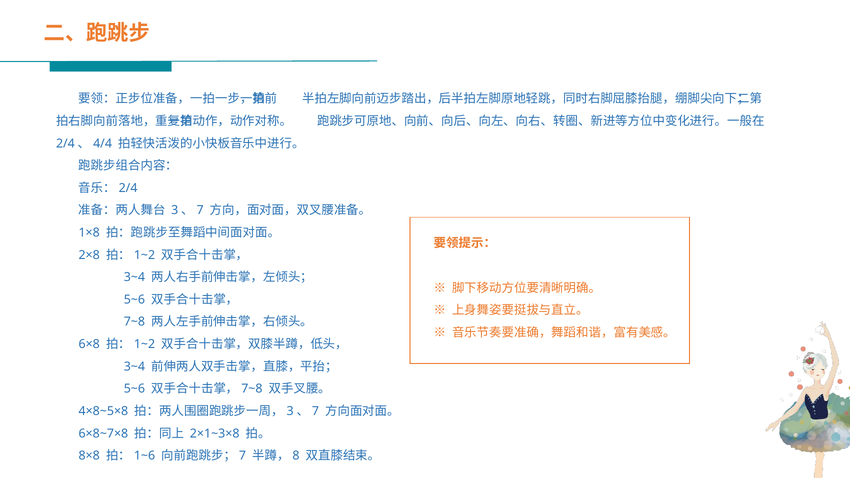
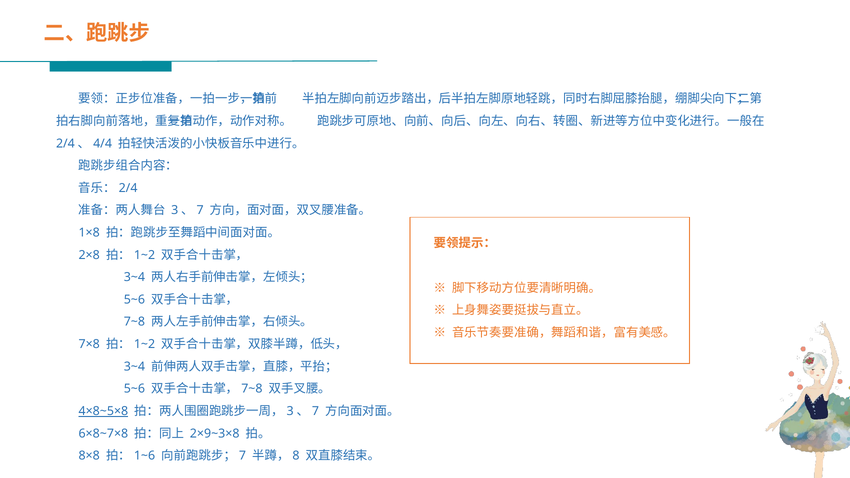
6×8: 6×8 -> 7×8
4×8~5×8 underline: none -> present
2×1~3×8: 2×1~3×8 -> 2×9~3×8
